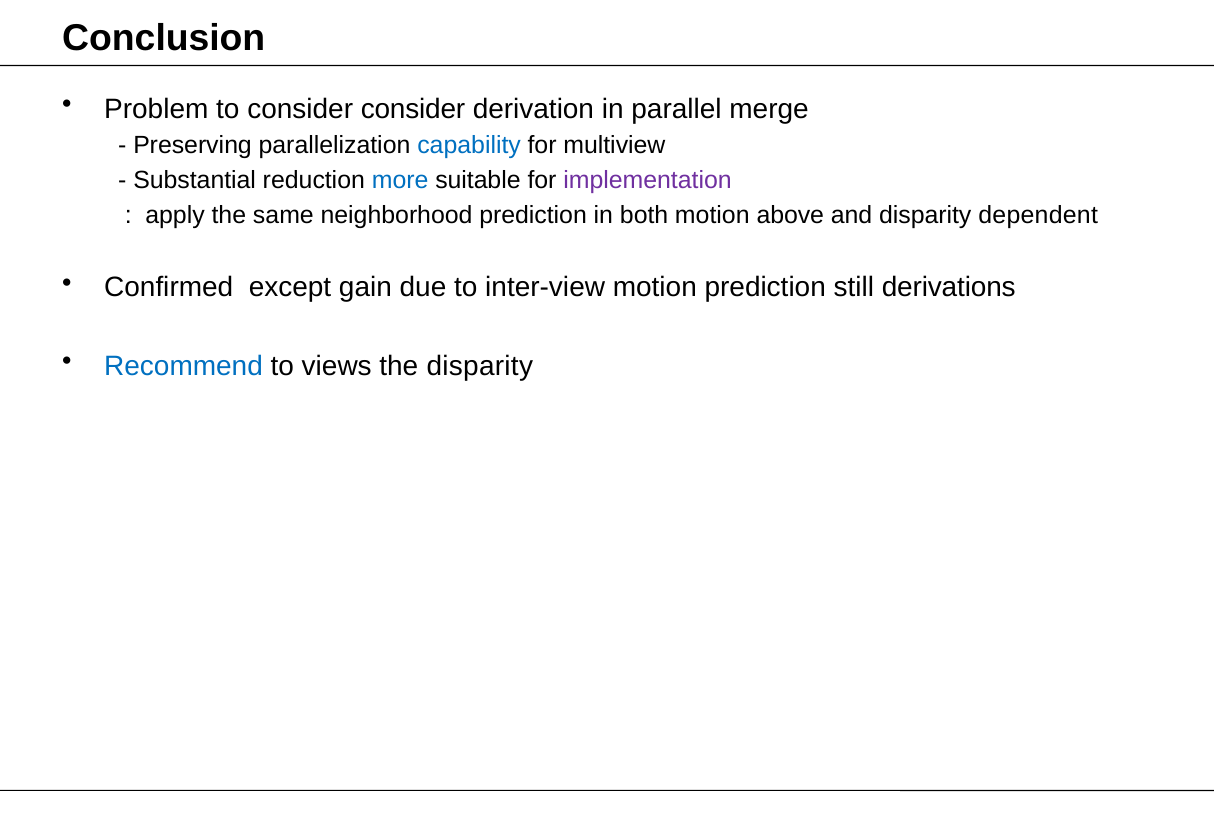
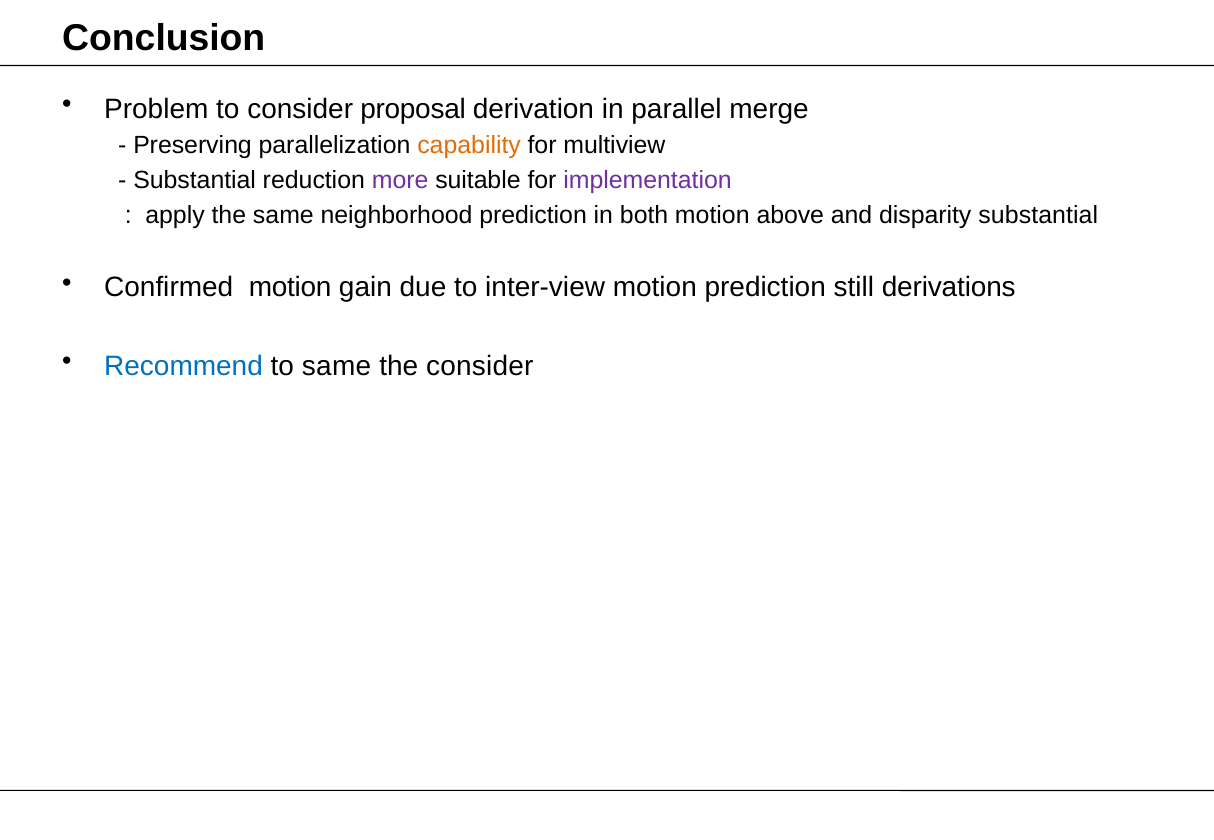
consider consider: consider -> proposal
capability colour: blue -> orange
more colour: blue -> purple
disparity dependent: dependent -> substantial
Confirmed except: except -> motion
to views: views -> same
the disparity: disparity -> consider
